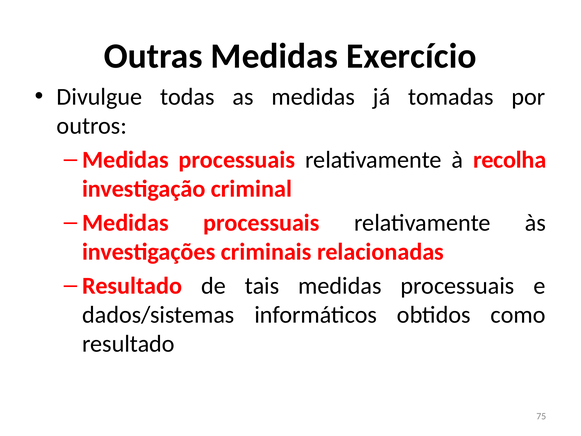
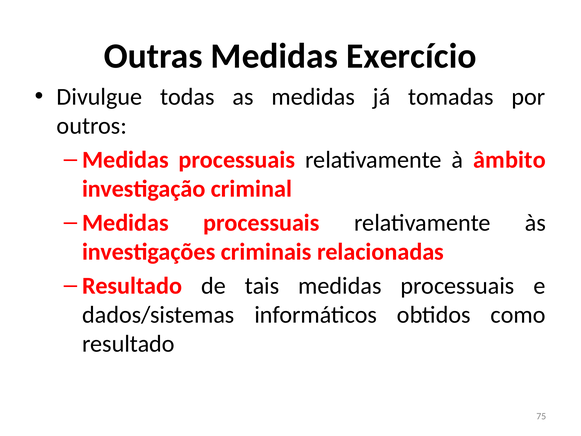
recolha: recolha -> âmbito
